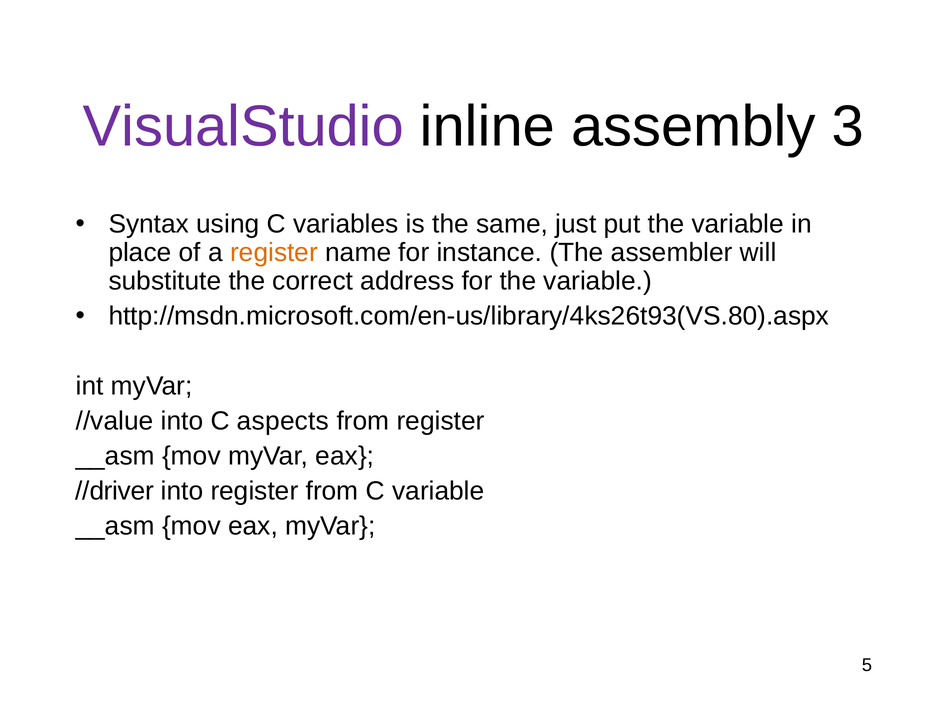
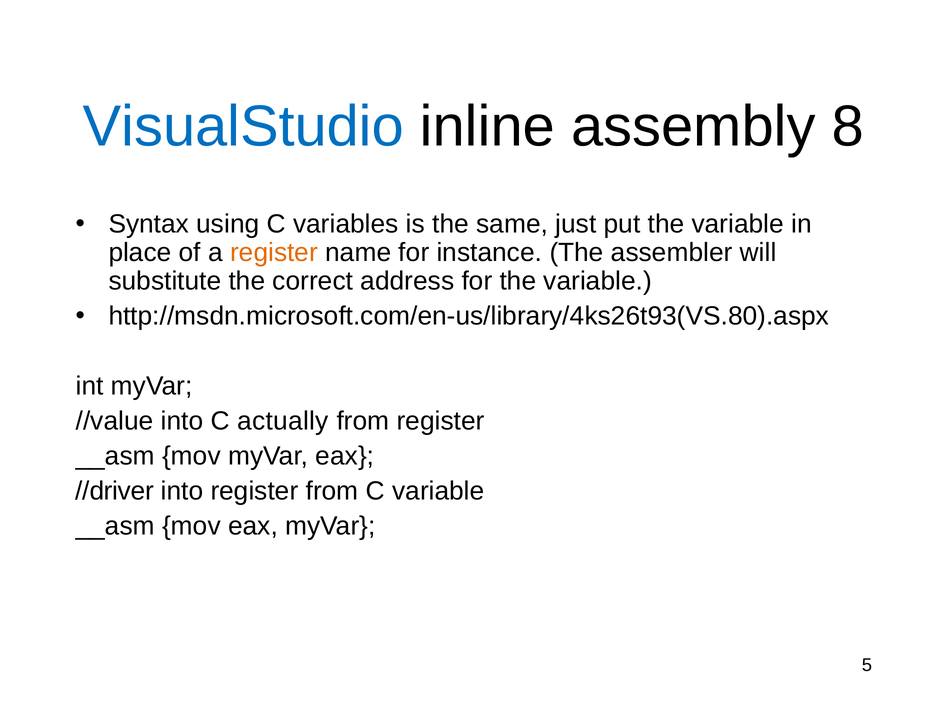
VisualStudio colour: purple -> blue
3: 3 -> 8
aspects: aspects -> actually
